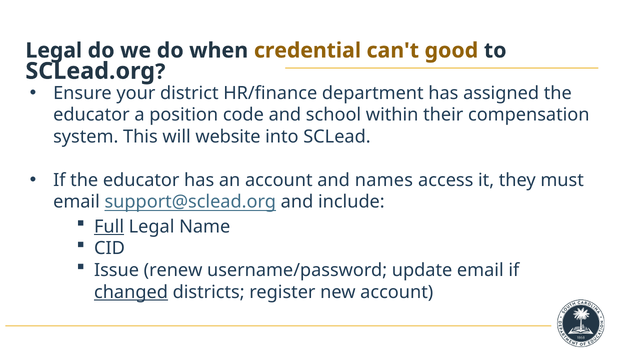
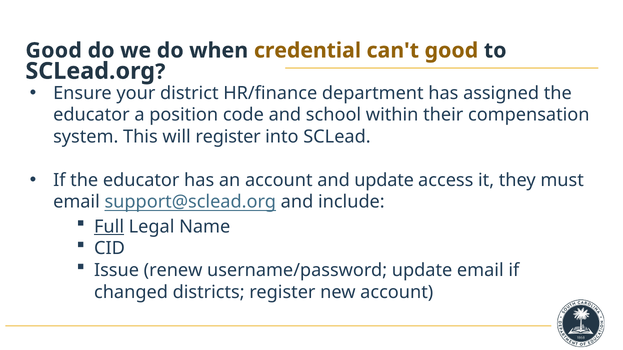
Legal at (54, 51): Legal -> Good
will website: website -> register
and names: names -> update
changed underline: present -> none
